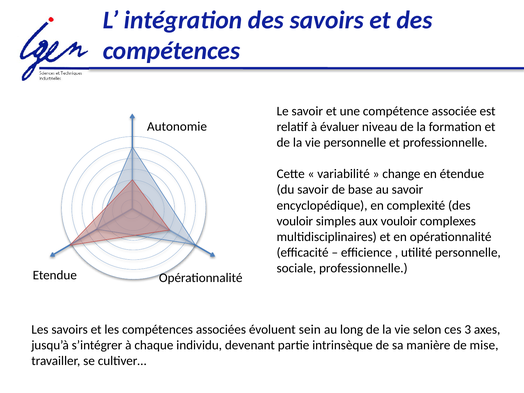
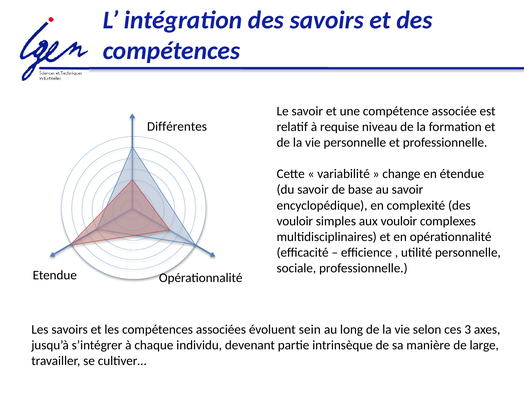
Autonomie: Autonomie -> Différentes
évaluer: évaluer -> requise
mise: mise -> large
